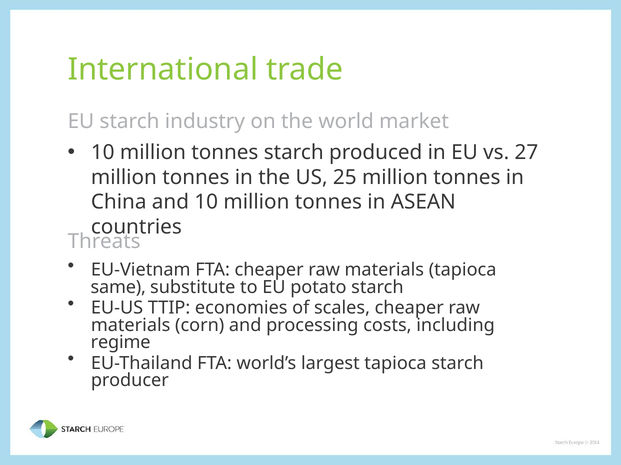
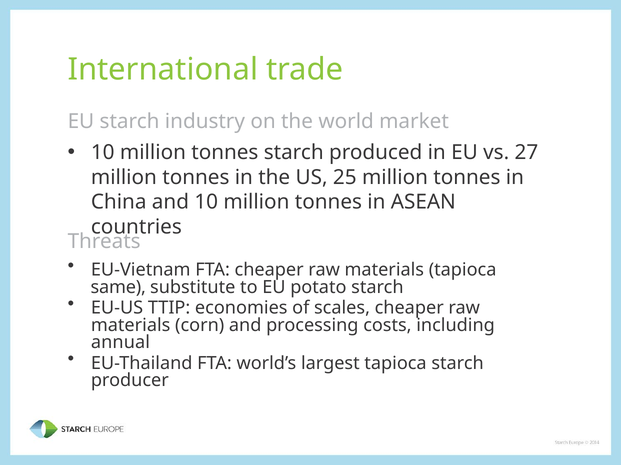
regime: regime -> annual
